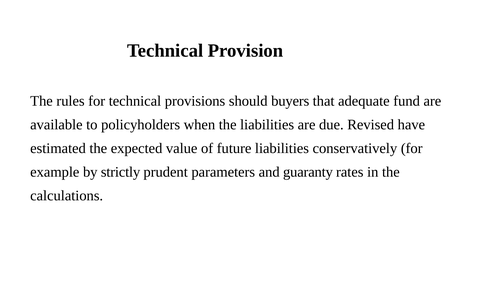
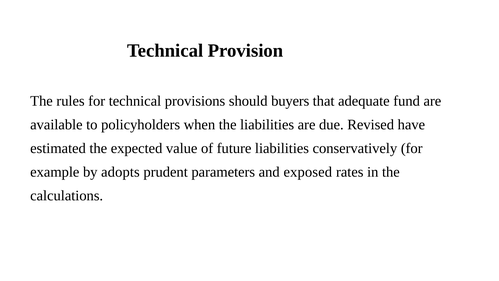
strictly: strictly -> adopts
guaranty: guaranty -> exposed
